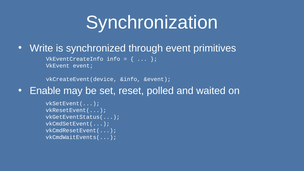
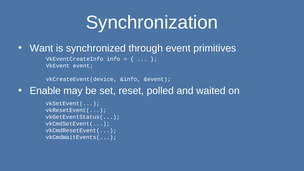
Write: Write -> Want
